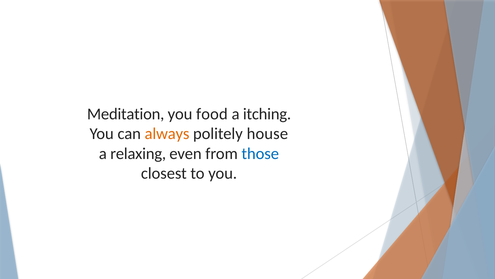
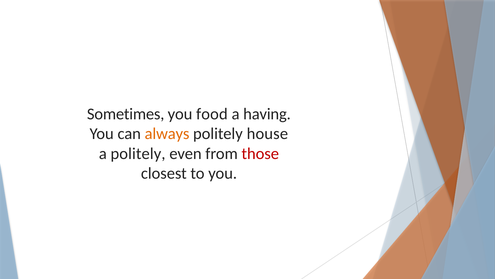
Meditation: Meditation -> Sometimes
itching: itching -> having
a relaxing: relaxing -> politely
those colour: blue -> red
